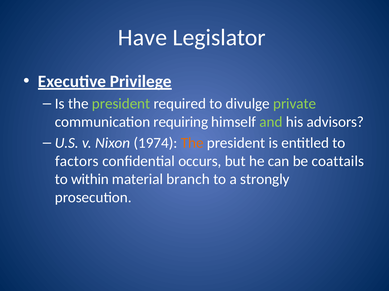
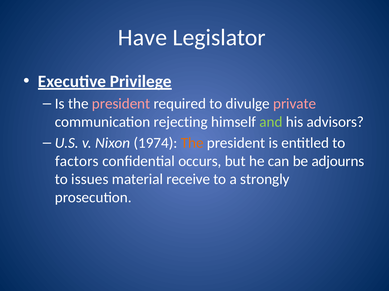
president at (121, 104) colour: light green -> pink
private colour: light green -> pink
requiring: requiring -> rejecting
coattails: coattails -> adjourns
within: within -> issues
branch: branch -> receive
